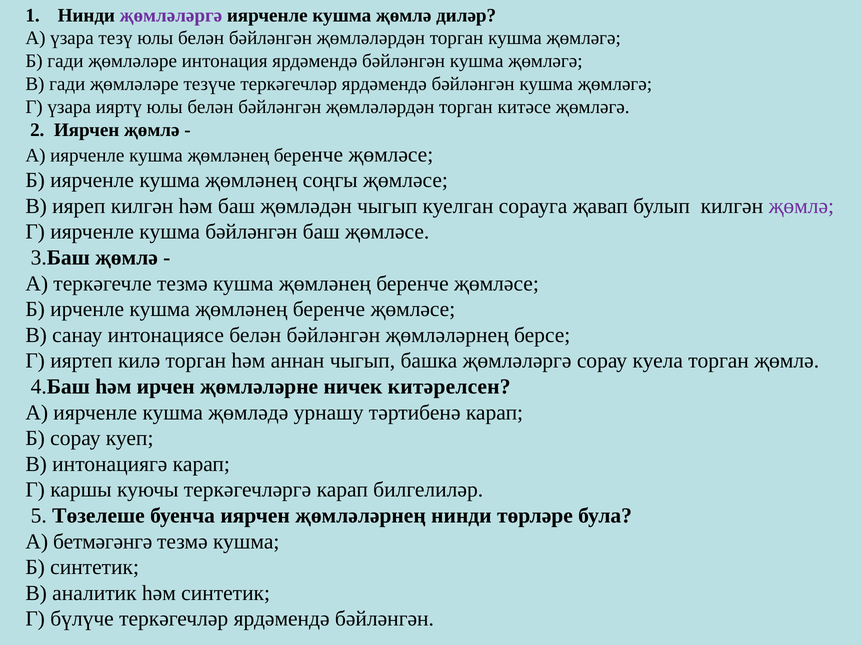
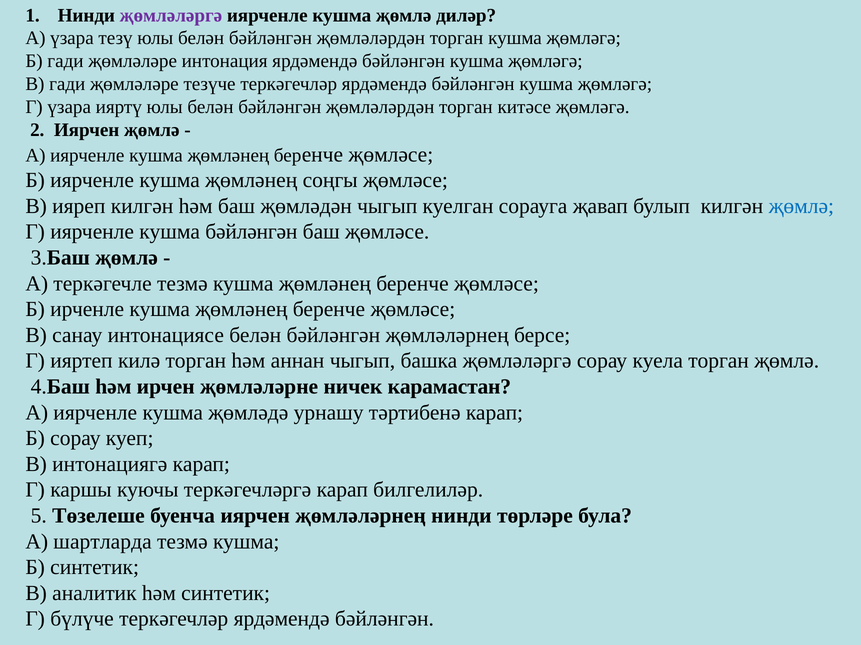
җөмлә at (801, 206) colour: purple -> blue
китәрелсен: китәрелсен -> карамастан
бетмәгәнгә: бетмәгәнгә -> шартларда
